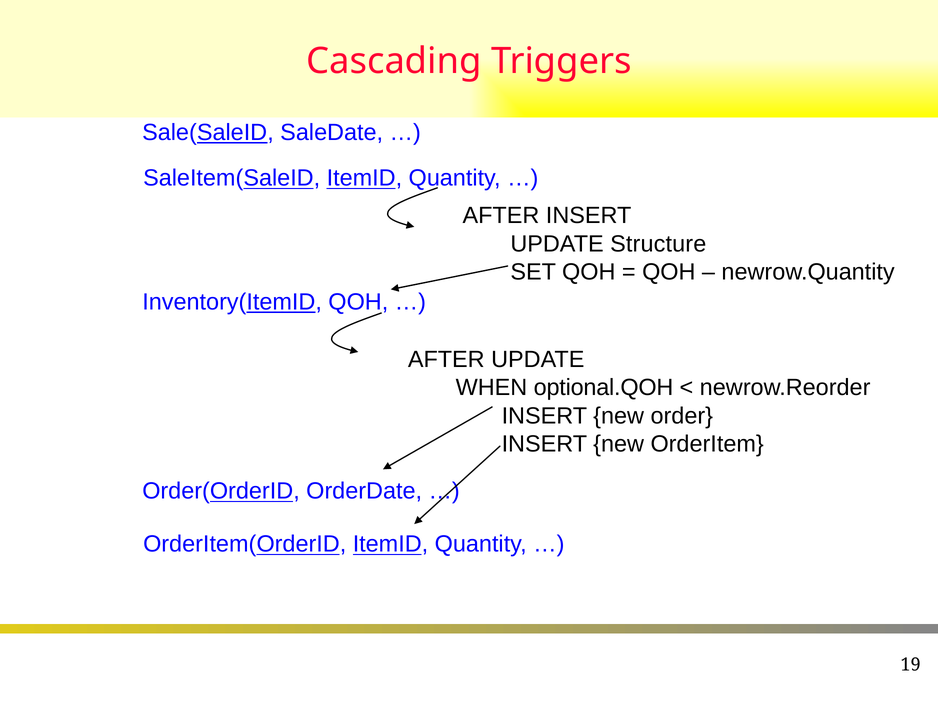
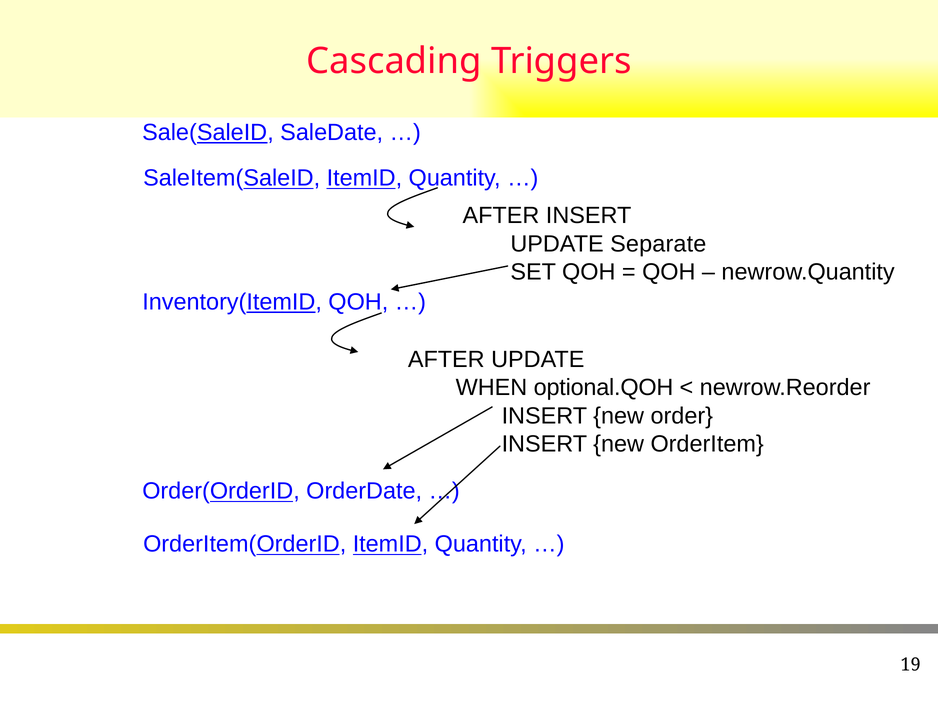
Structure: Structure -> Separate
